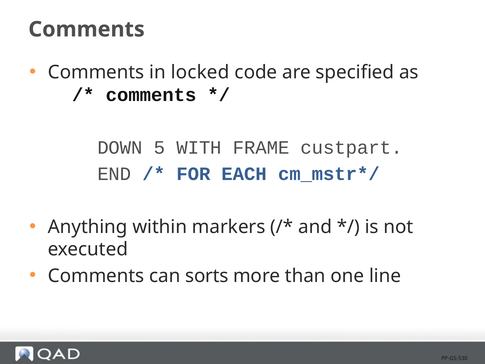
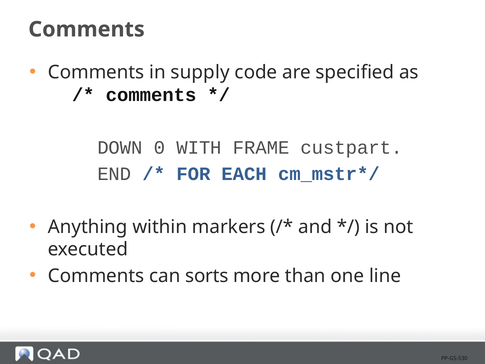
locked: locked -> supply
5: 5 -> 0
